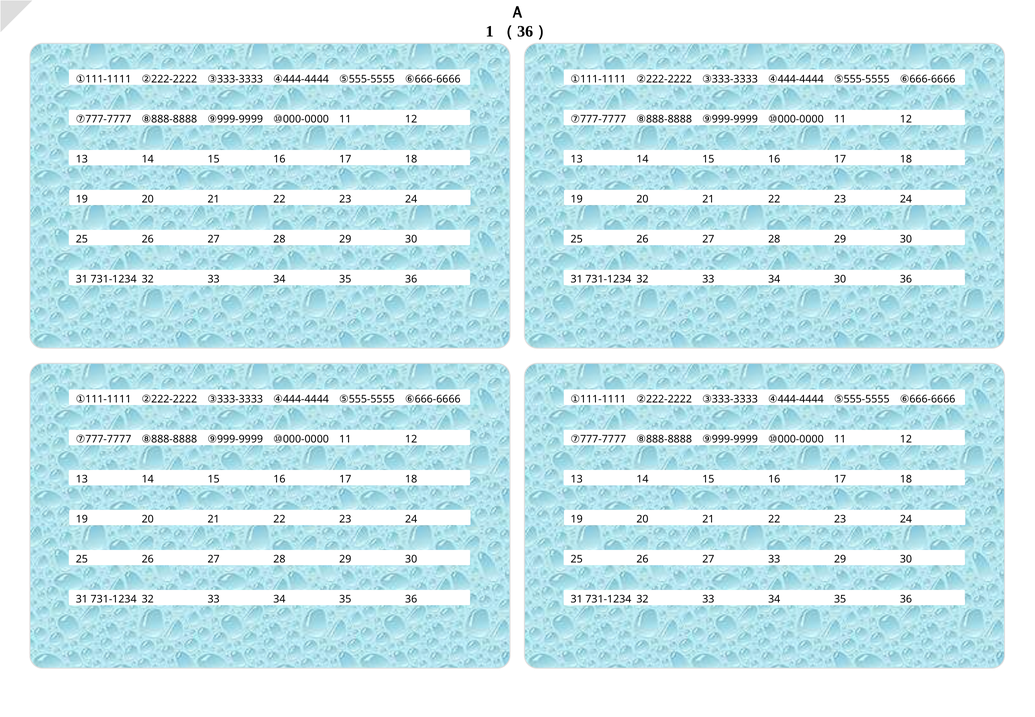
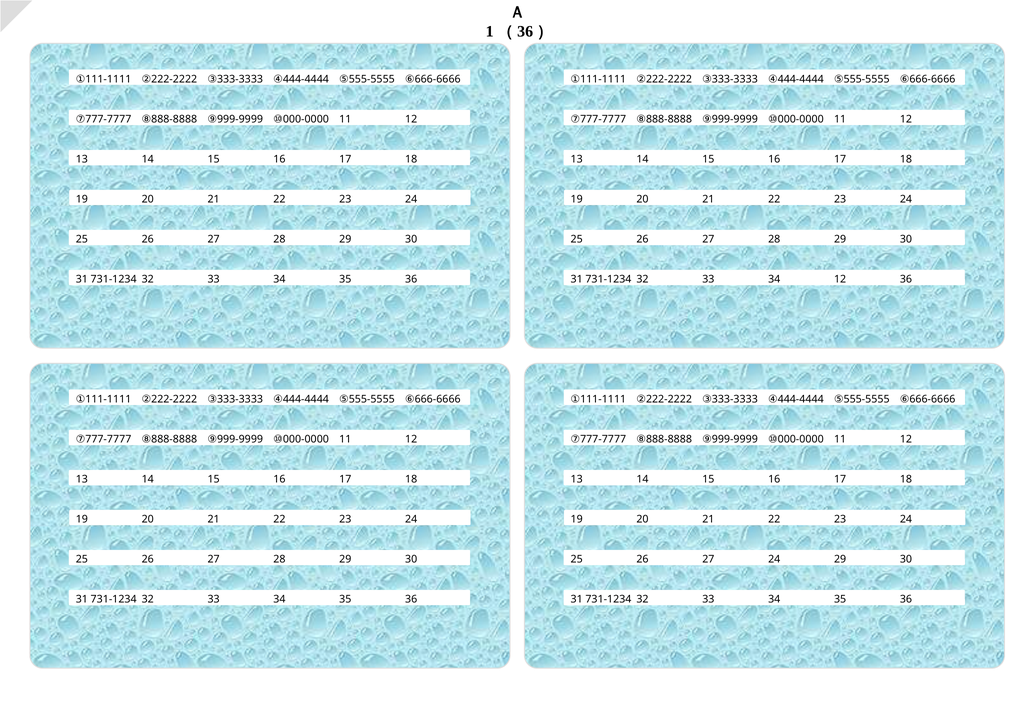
34 30: 30 -> 12
27 33: 33 -> 24
